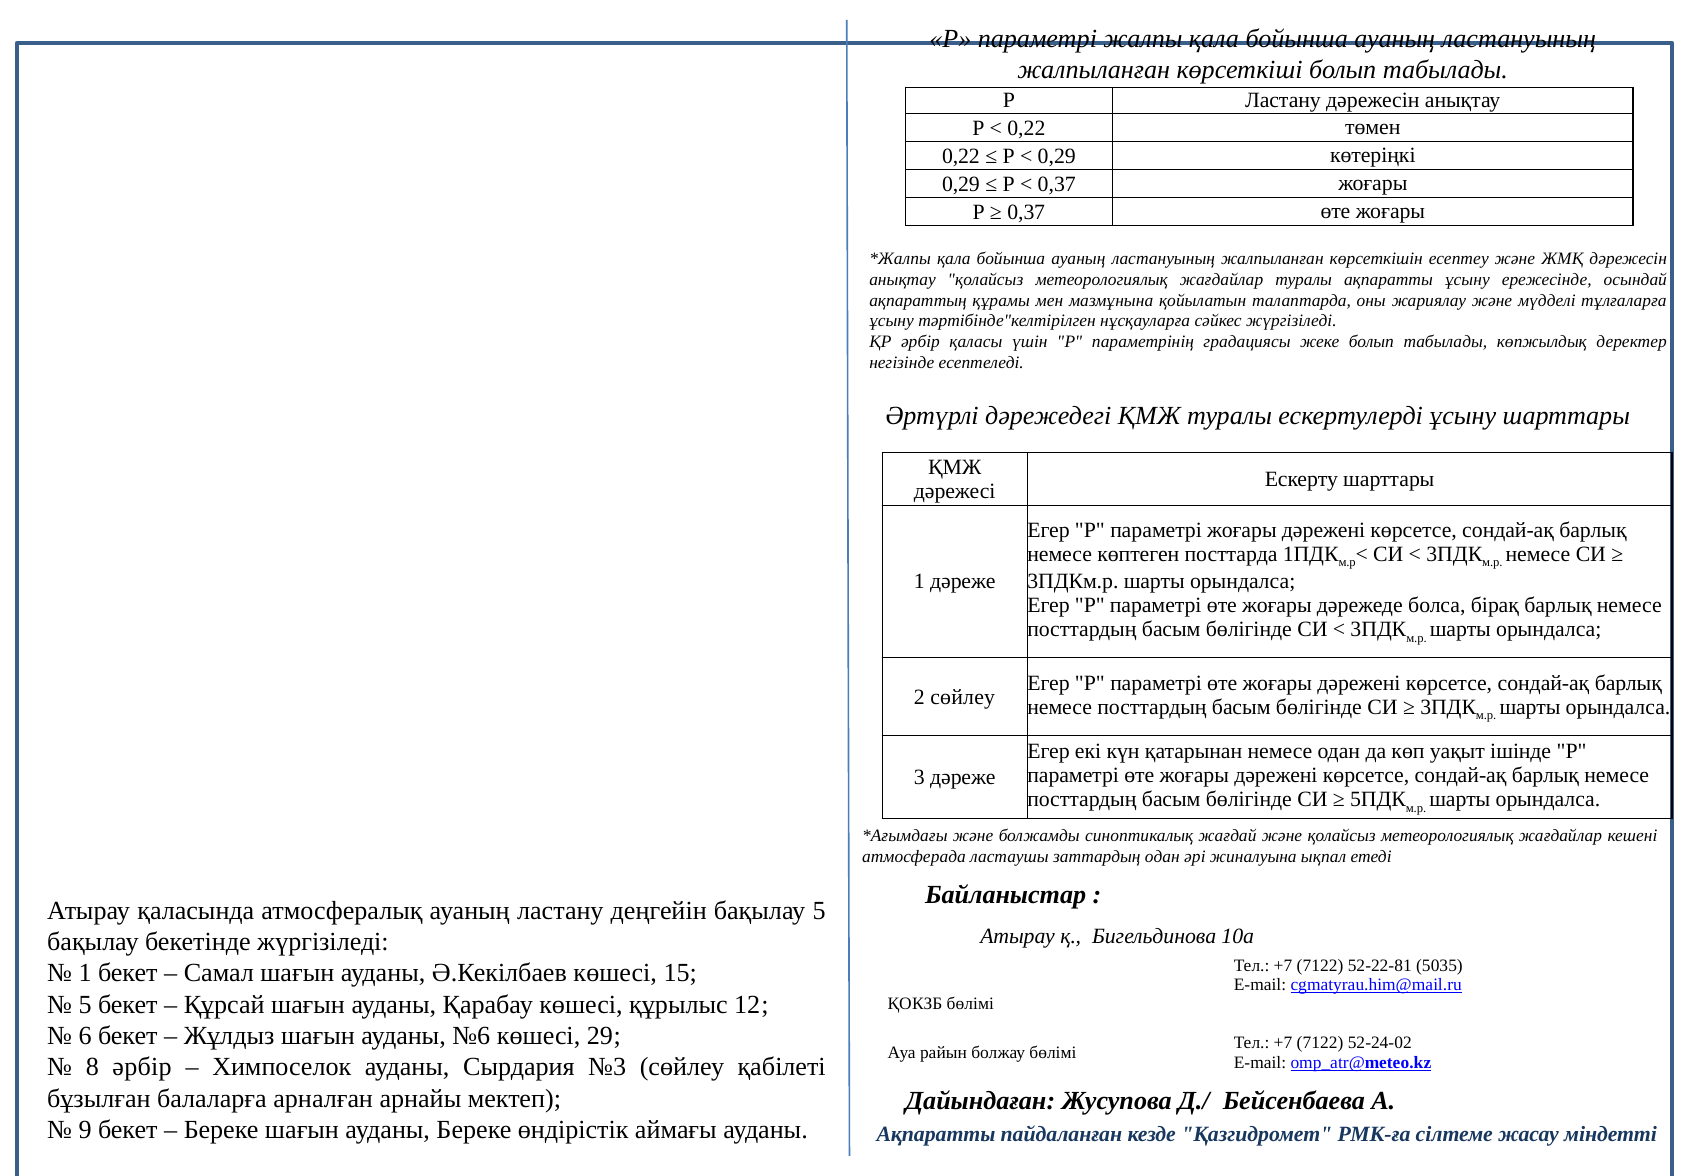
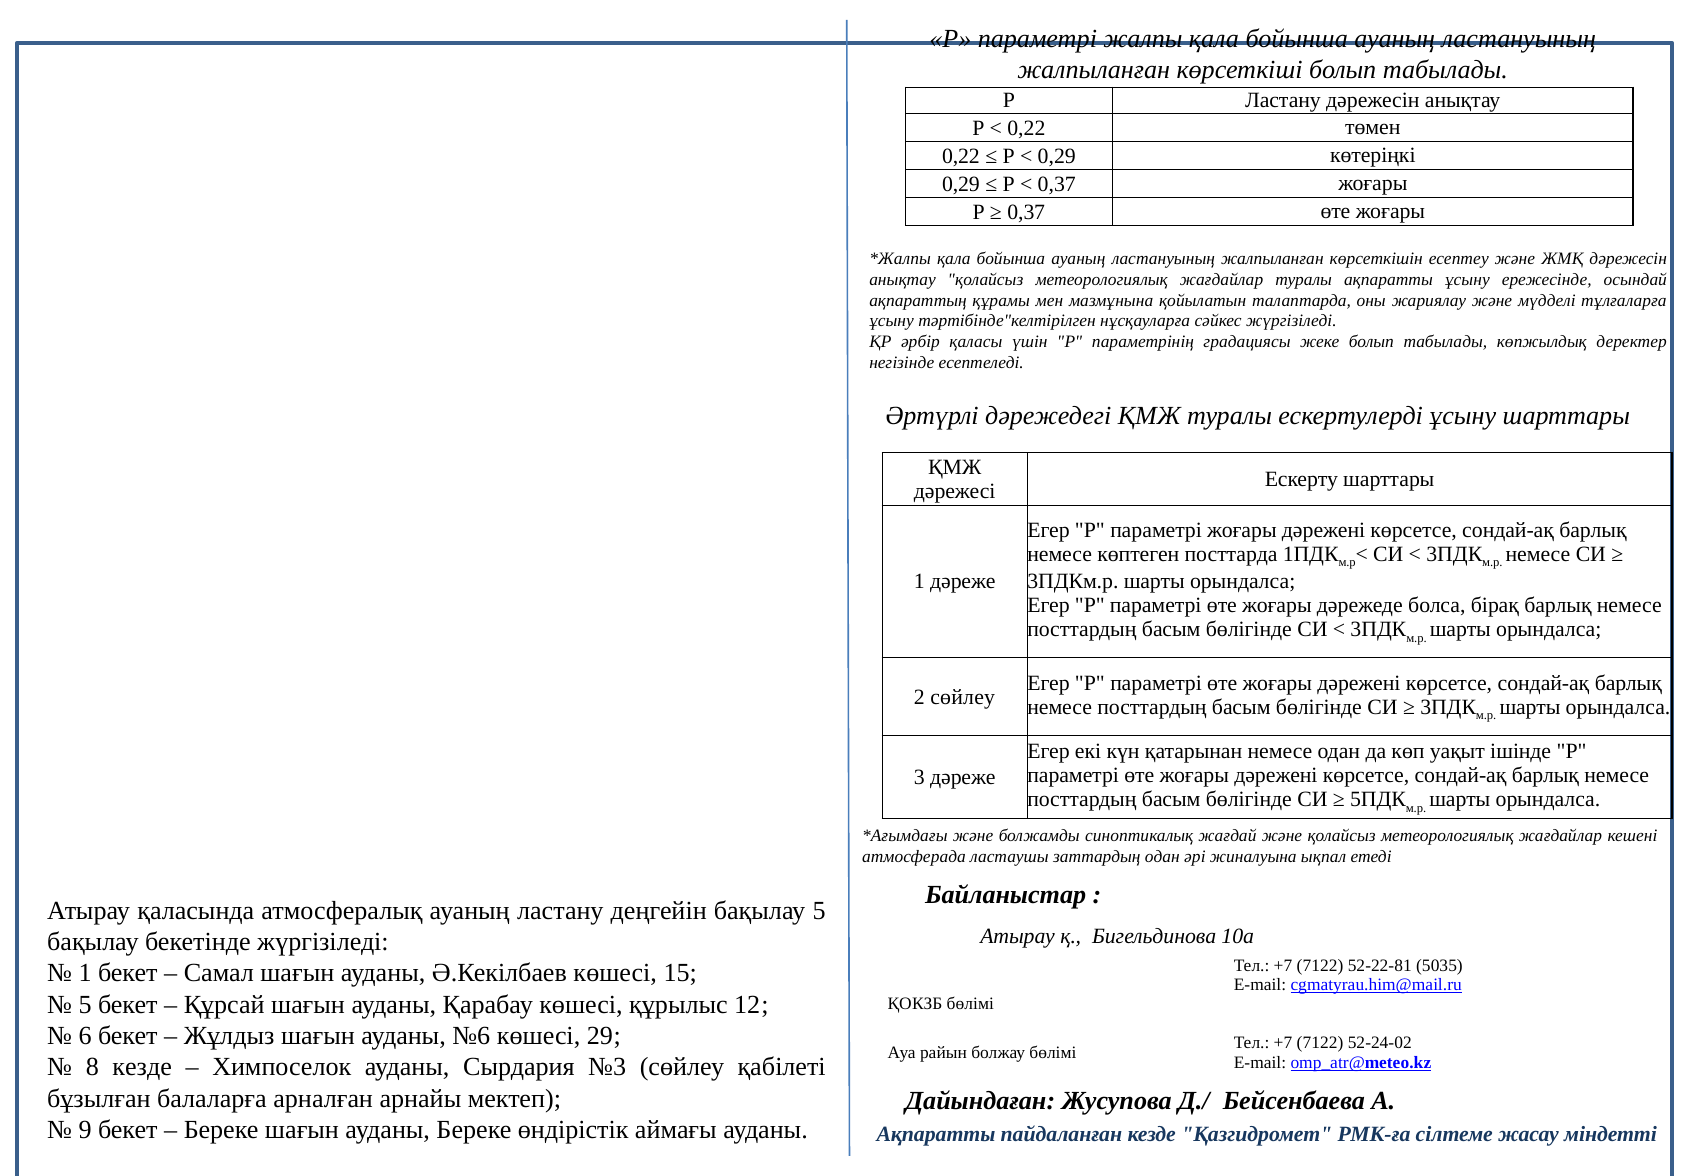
8 әрбір: әрбір -> кезде
